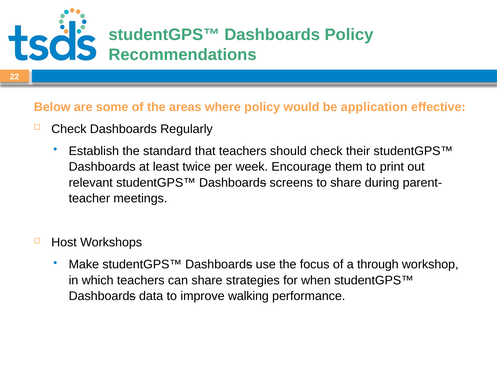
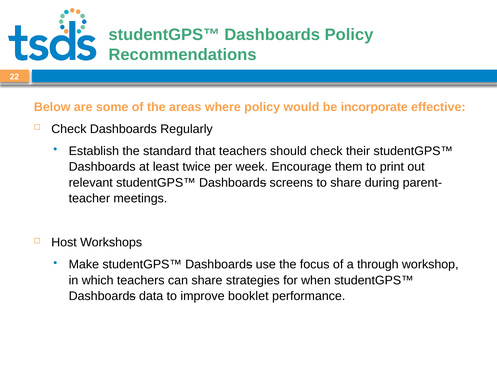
application: application -> incorporate
walking: walking -> booklet
